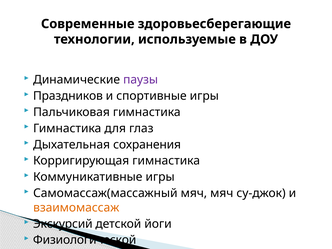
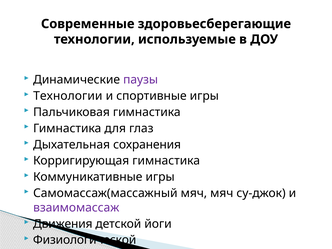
Праздников at (68, 96): Праздников -> Технологии
взаимомассаж colour: orange -> purple
Экскурсий: Экскурсий -> Движения
